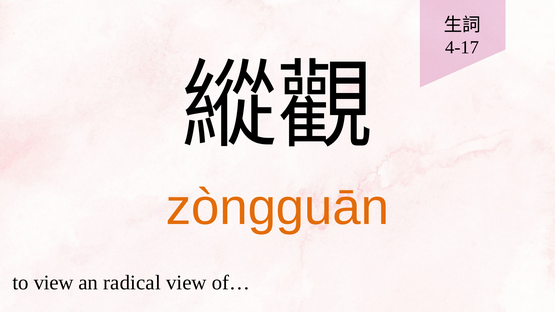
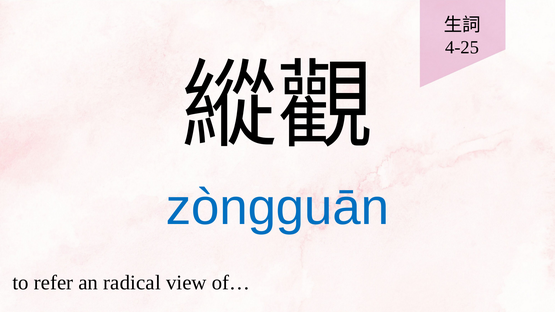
4-17: 4-17 -> 4-25
zòngguān colour: orange -> blue
to view: view -> refer
